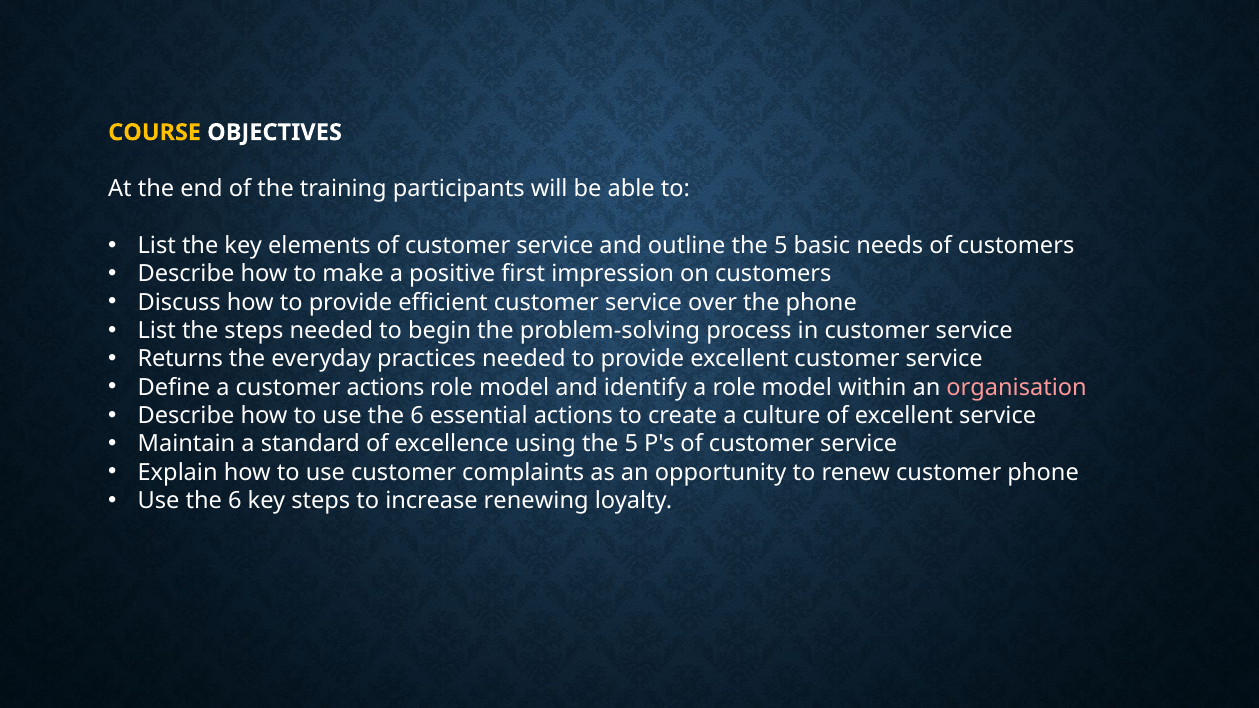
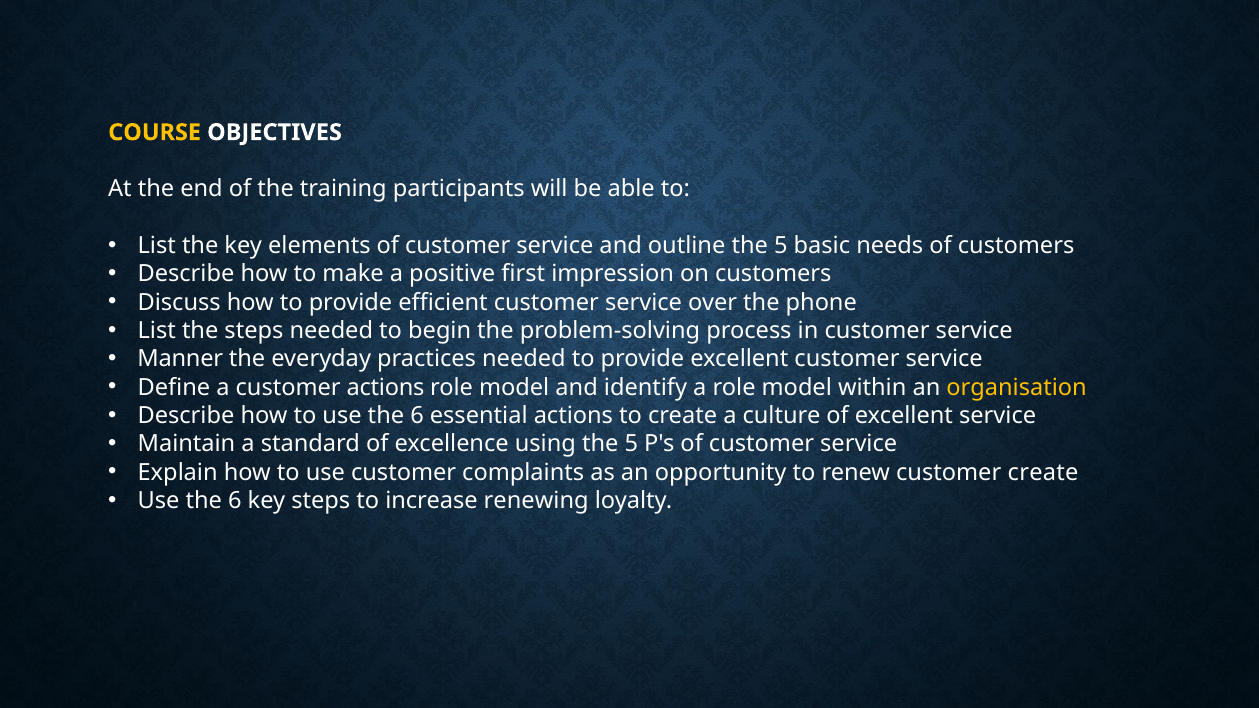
Returns: Returns -> Manner
organisation colour: pink -> yellow
customer phone: phone -> create
